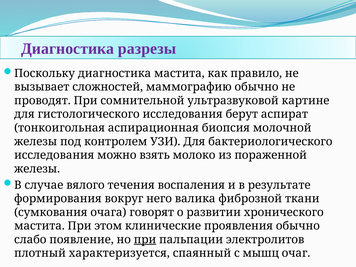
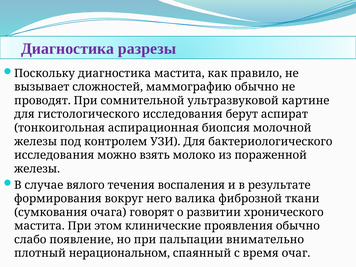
при at (145, 240) underline: present -> none
электролитов: электролитов -> внимательно
характеризуется: характеризуется -> нерациональном
мышц: мышц -> время
